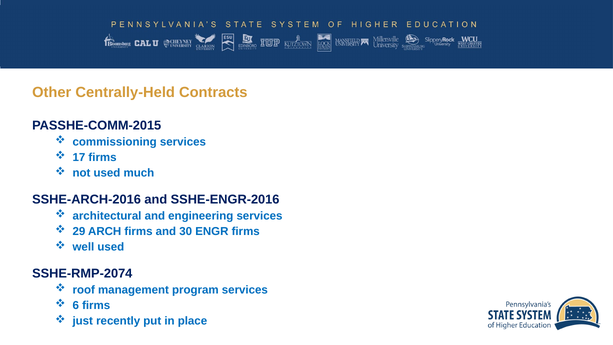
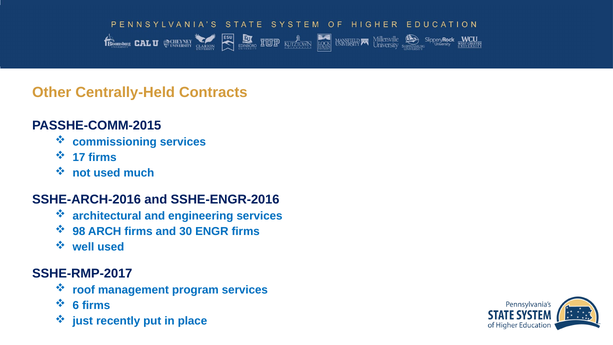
29: 29 -> 98
SSHE-RMP-2074: SSHE-RMP-2074 -> SSHE-RMP-2017
